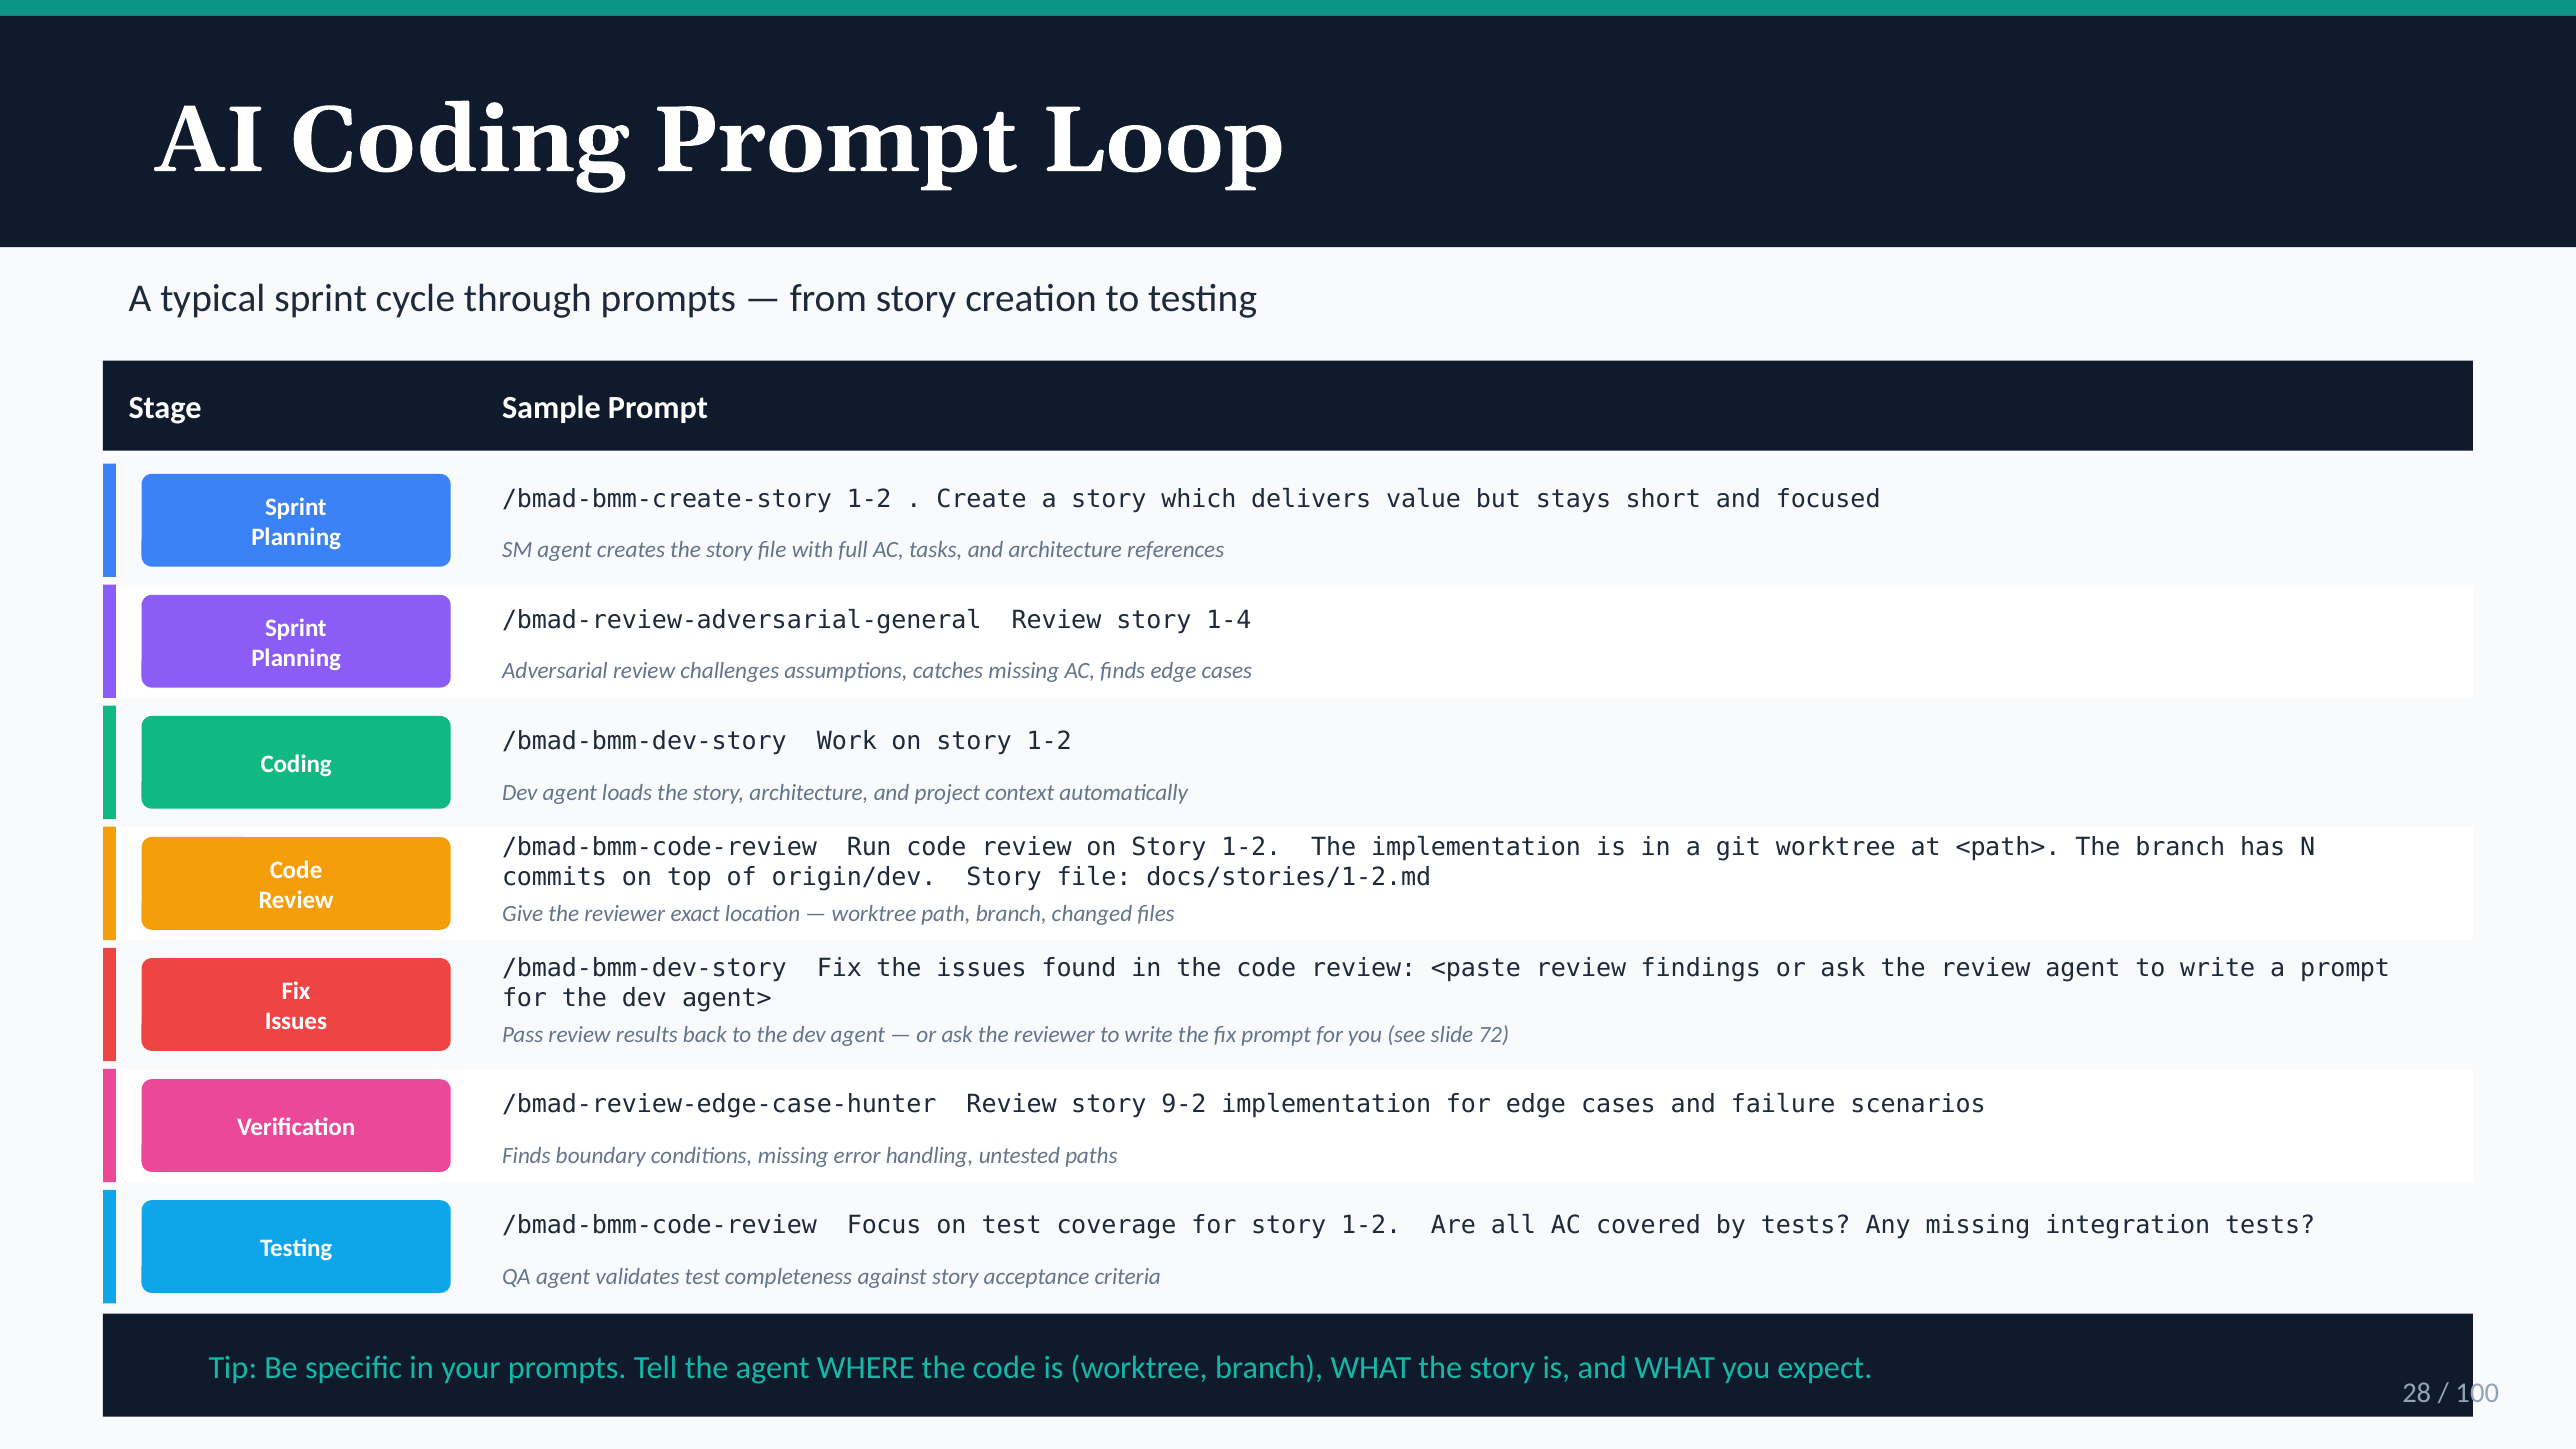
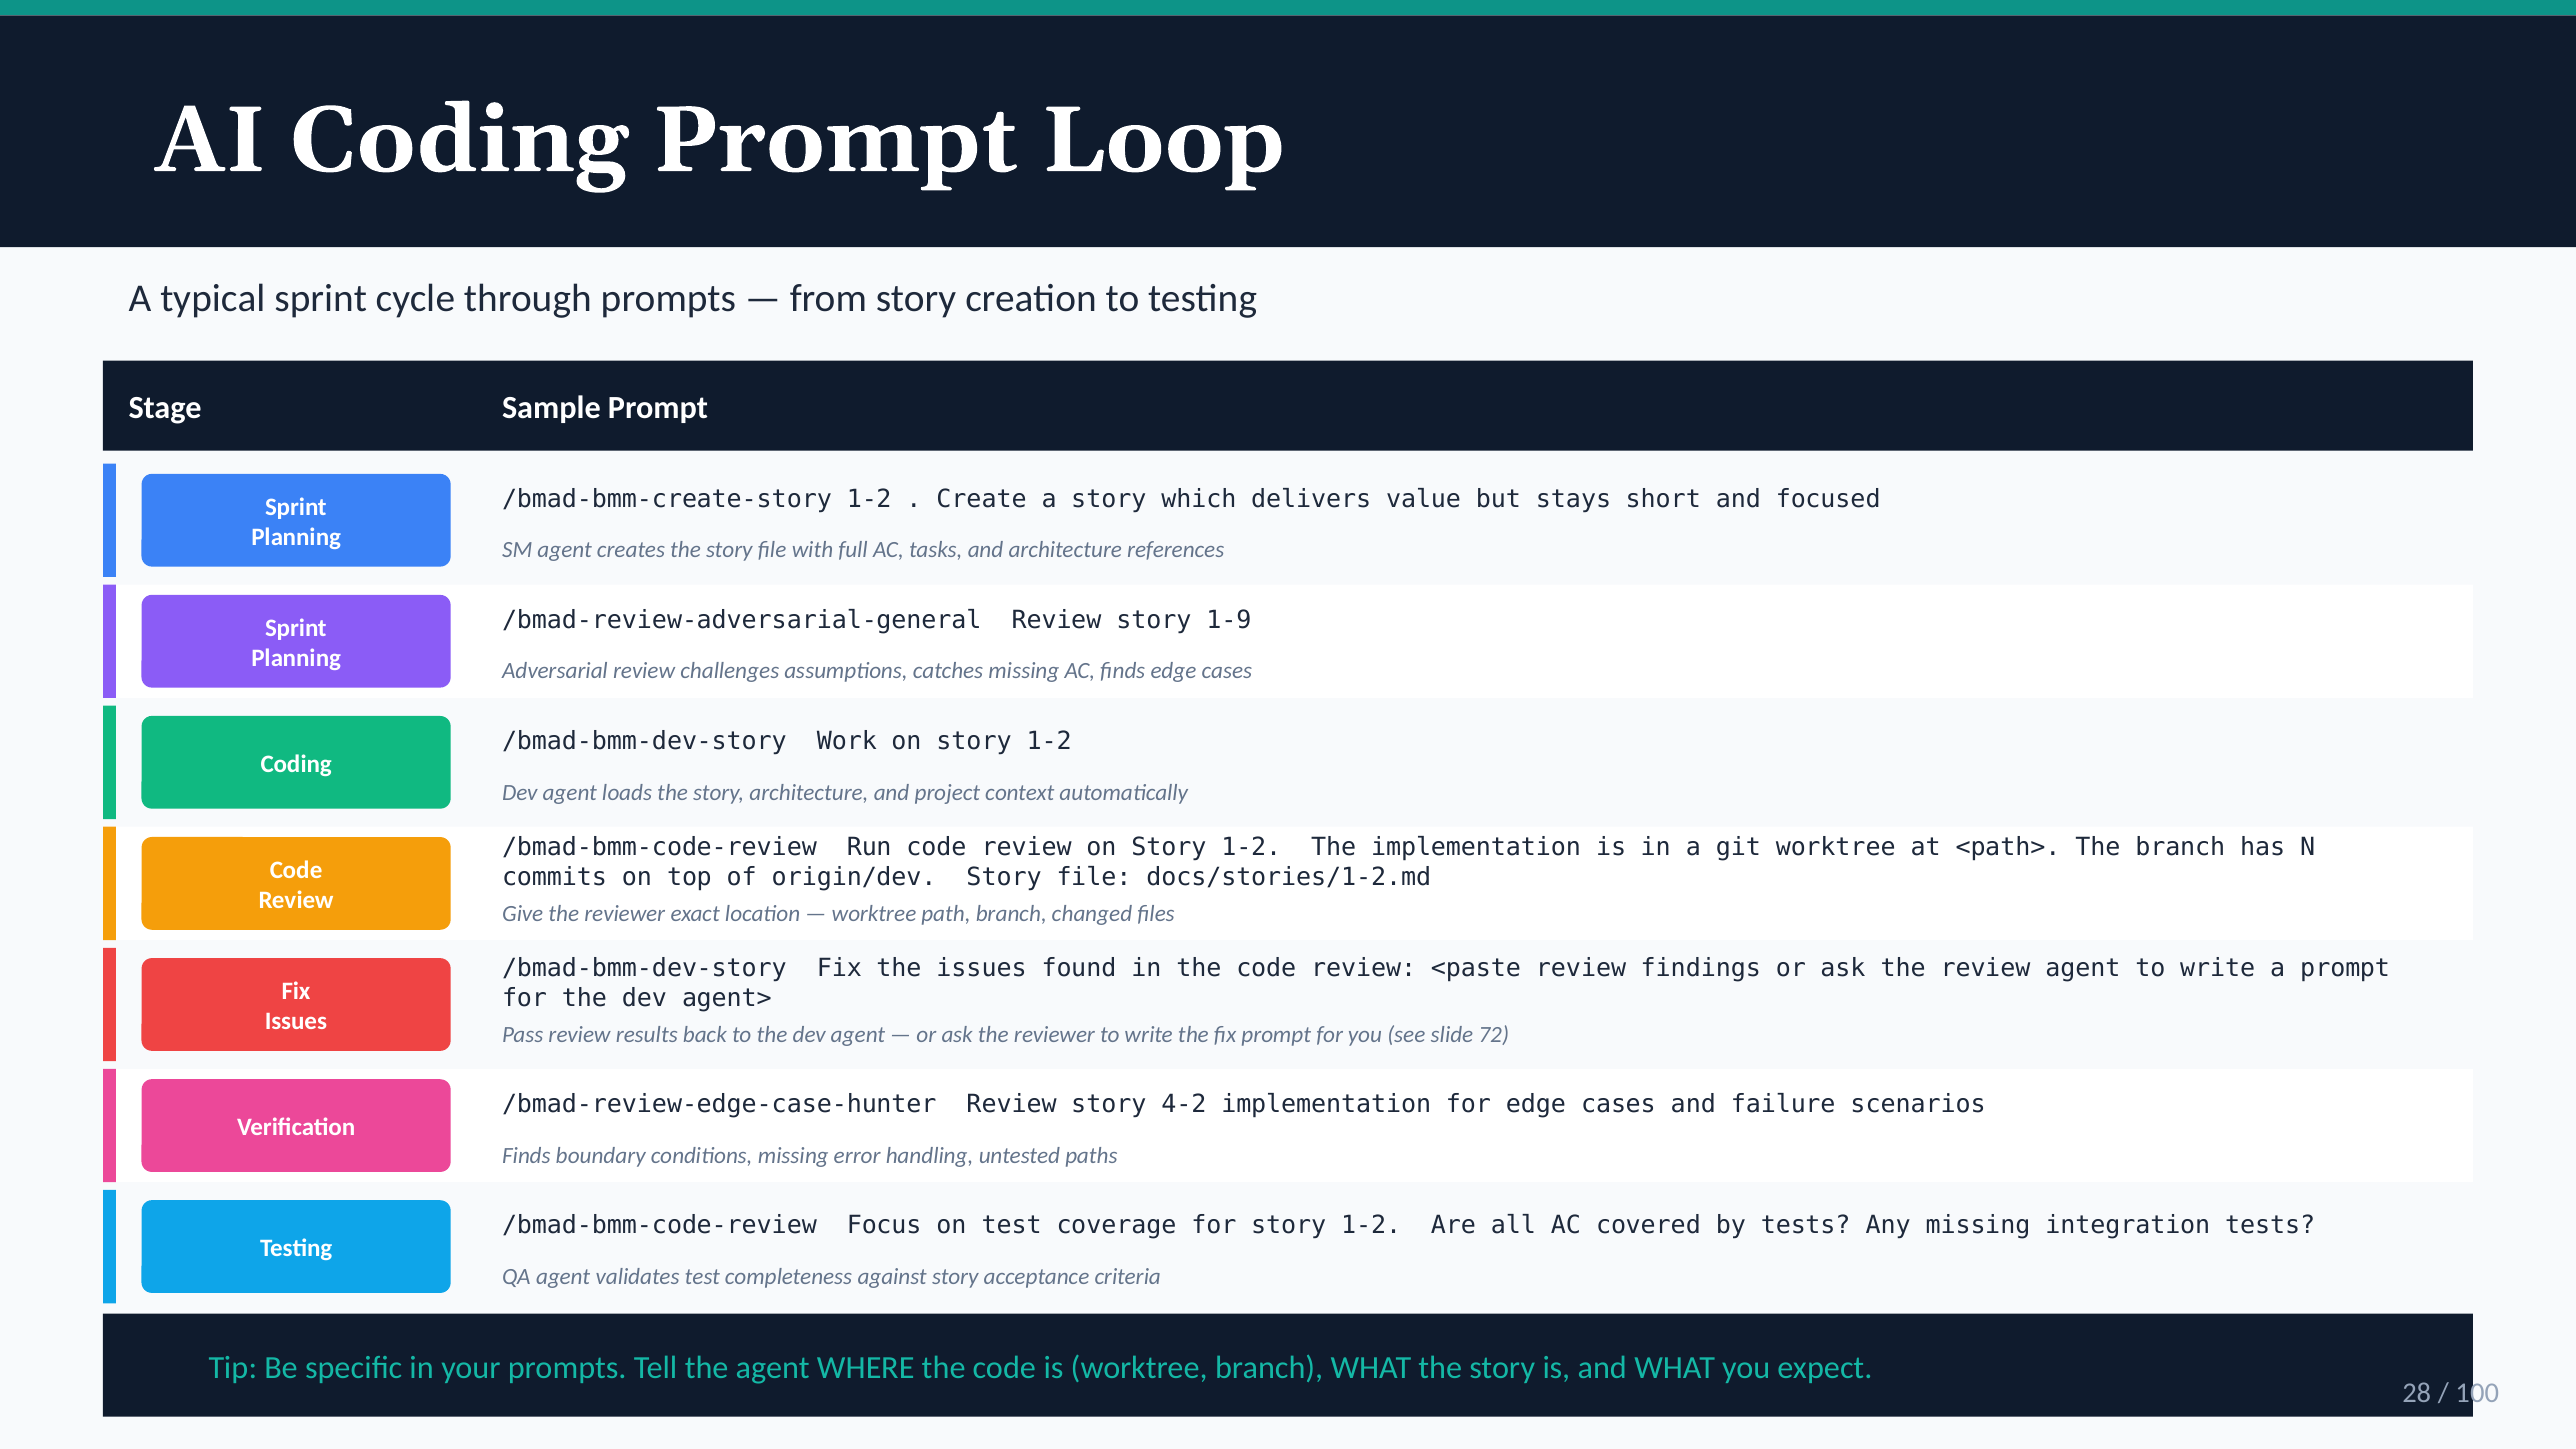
1-4: 1-4 -> 1-9
9-2: 9-2 -> 4-2
